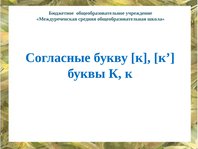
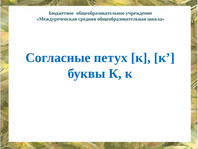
букву: букву -> петух
